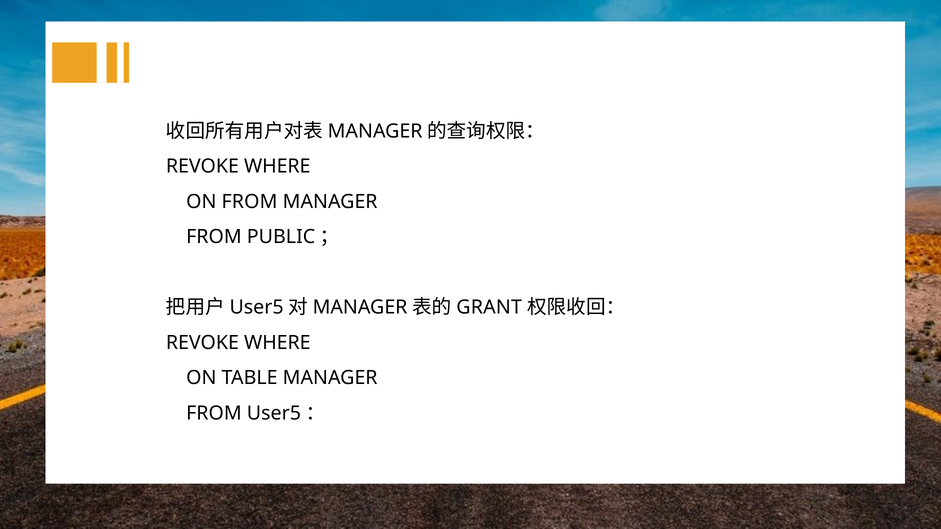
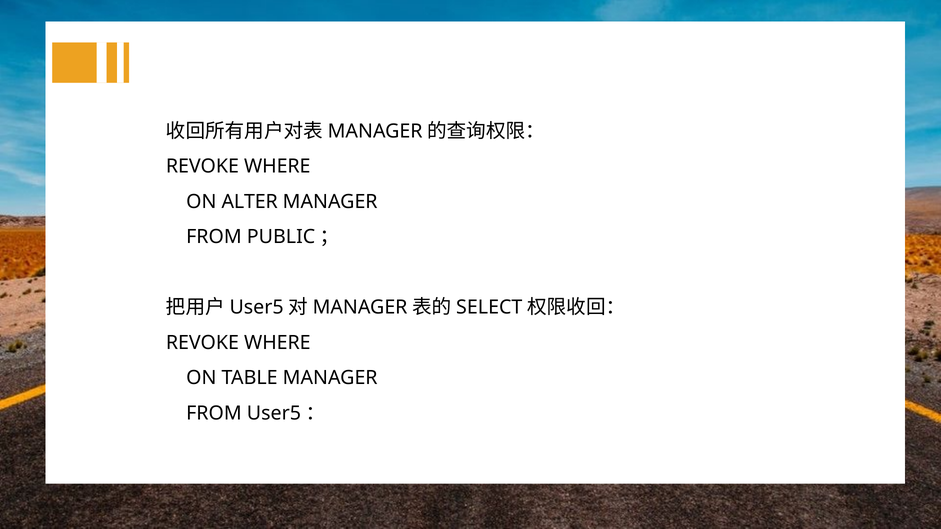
ON FROM: FROM -> ALTER
GRANT: GRANT -> SELECT
